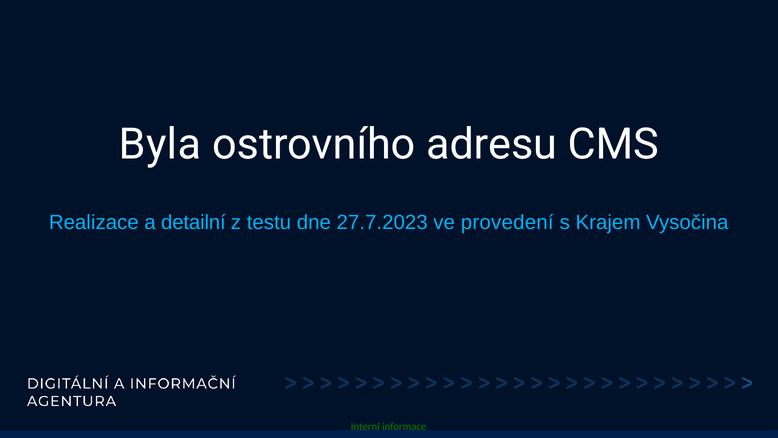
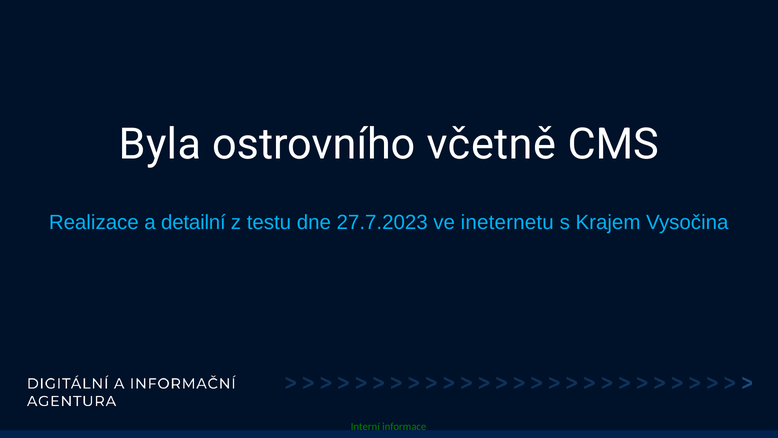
adresu: adresu -> včetně
provedení: provedení -> ineternetu
